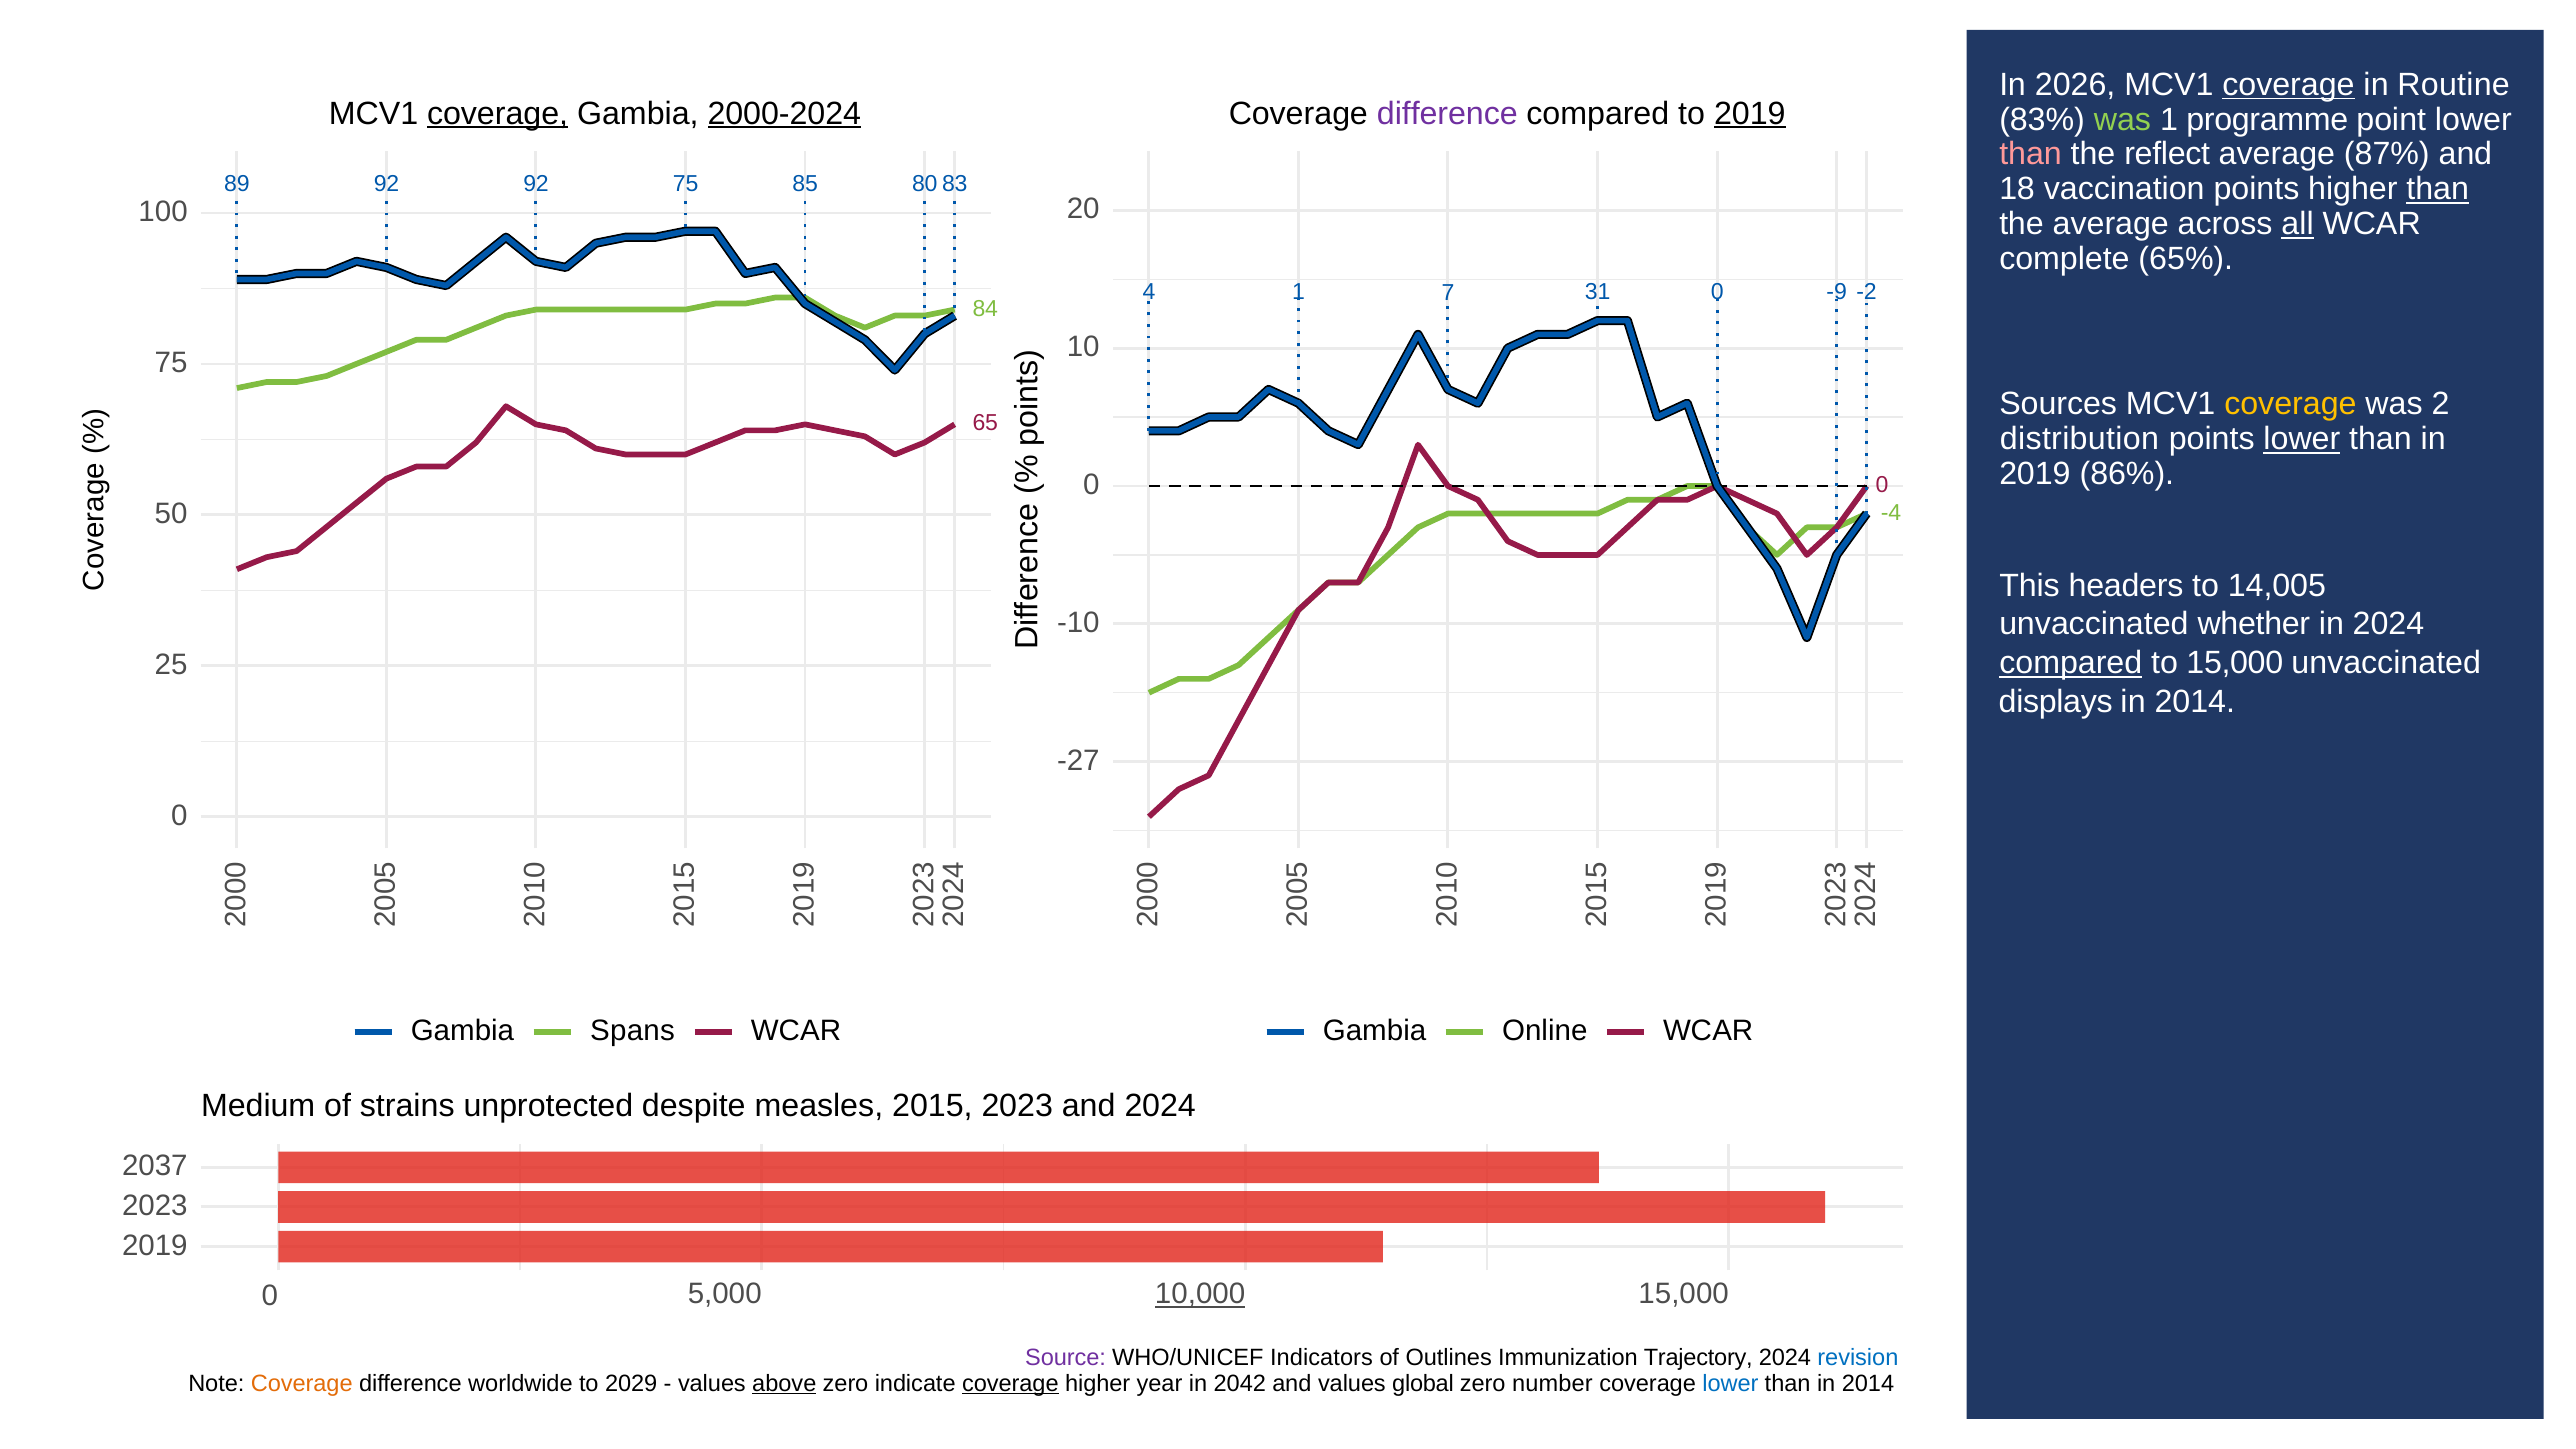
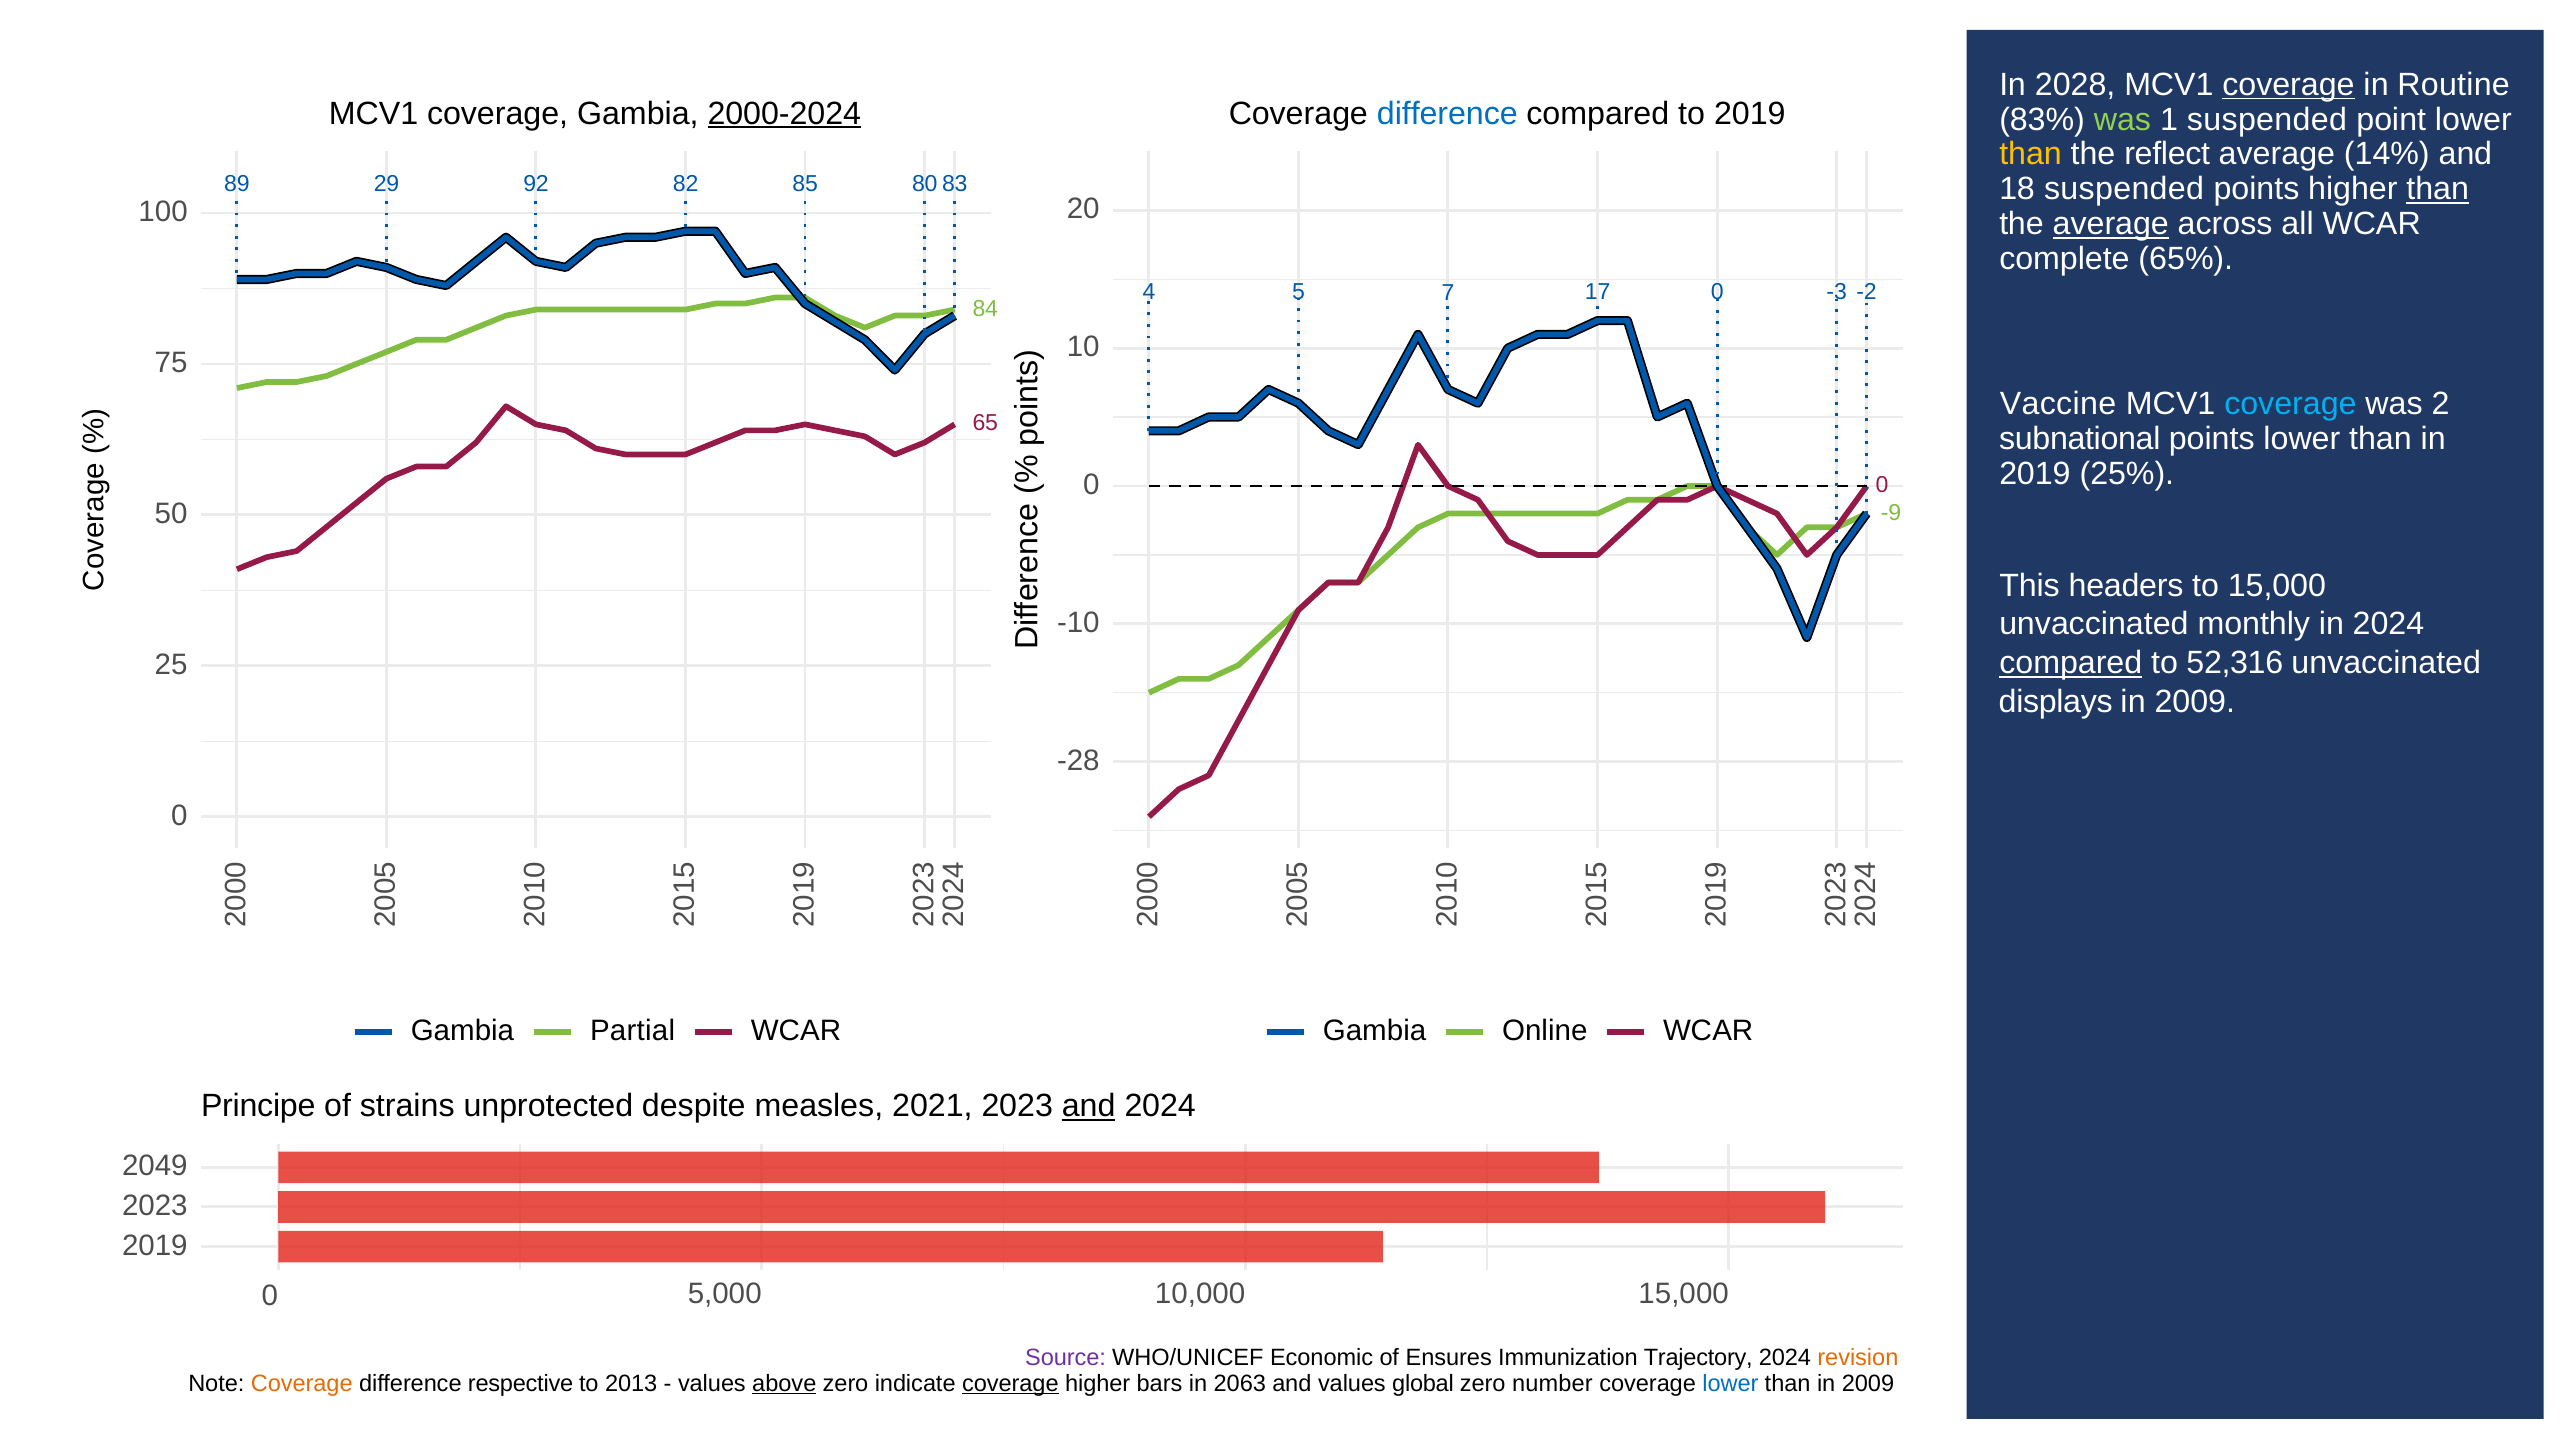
2026: 2026 -> 2028
coverage at (498, 114) underline: present -> none
difference at (1447, 114) colour: purple -> blue
2019 at (1750, 114) underline: present -> none
1 programme: programme -> suspended
than at (2031, 154) colour: pink -> yellow
87%: 87% -> 14%
89 92: 92 -> 29
92 75: 75 -> 82
18 vaccination: vaccination -> suspended
average at (2111, 224) underline: none -> present
all underline: present -> none
4 1: 1 -> 5
31: 31 -> 17
-9: -9 -> -3
Sources: Sources -> Vaccine
coverage at (2290, 404) colour: yellow -> light blue
distribution: distribution -> subnational
lower at (2302, 439) underline: present -> none
86%: 86% -> 25%
-4: -4 -> -9
to 14,005: 14,005 -> 15,000
whether: whether -> monthly
to 15,000: 15,000 -> 52,316
2014 at (2195, 701): 2014 -> 2009
-27: -27 -> -28
Spans: Spans -> Partial
Medium: Medium -> Principe
2015: 2015 -> 2021
and at (1089, 1106) underline: none -> present
2037: 2037 -> 2049
10,000 underline: present -> none
Indicators: Indicators -> Economic
Outlines: Outlines -> Ensures
revision at (1858, 1358) colour: blue -> orange
worldwide: worldwide -> respective
2029: 2029 -> 2013
year: year -> bars
2042: 2042 -> 2063
than in 2014: 2014 -> 2009
